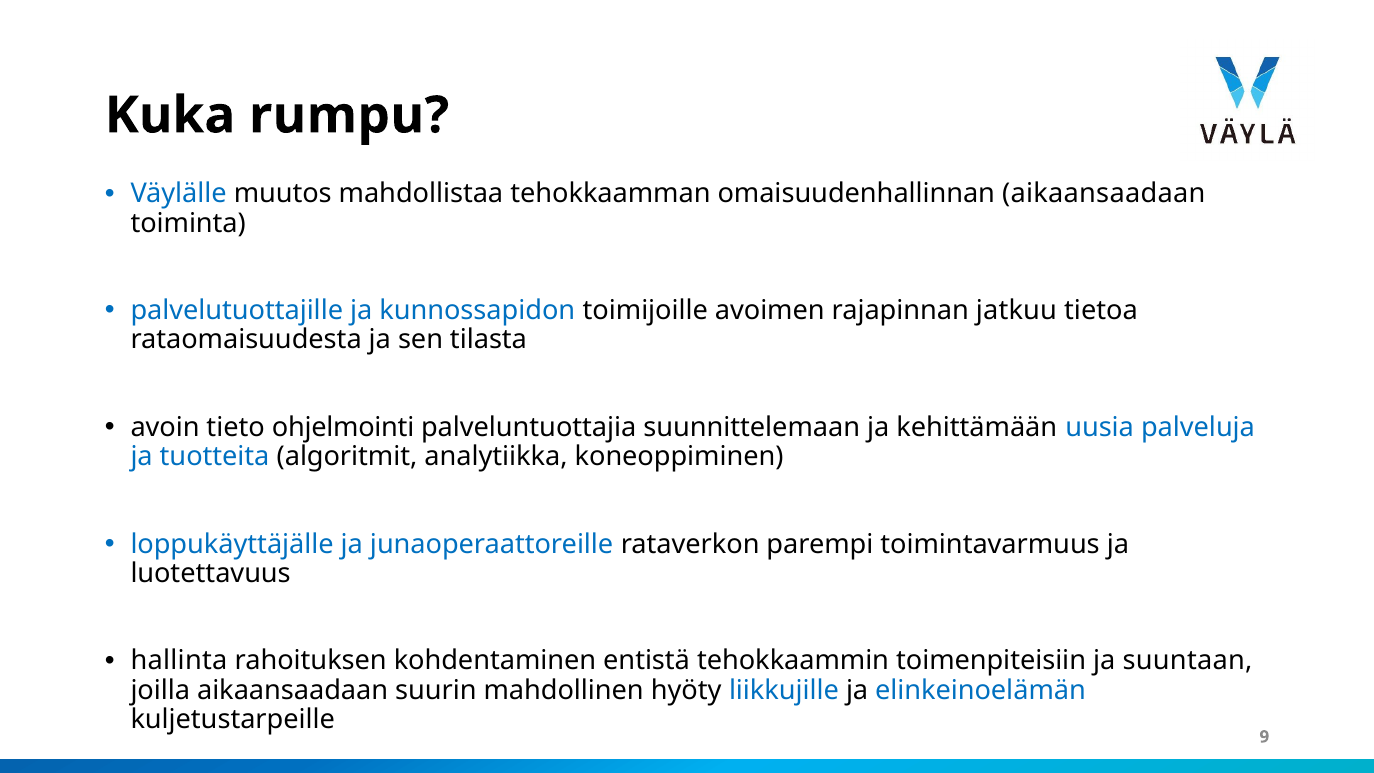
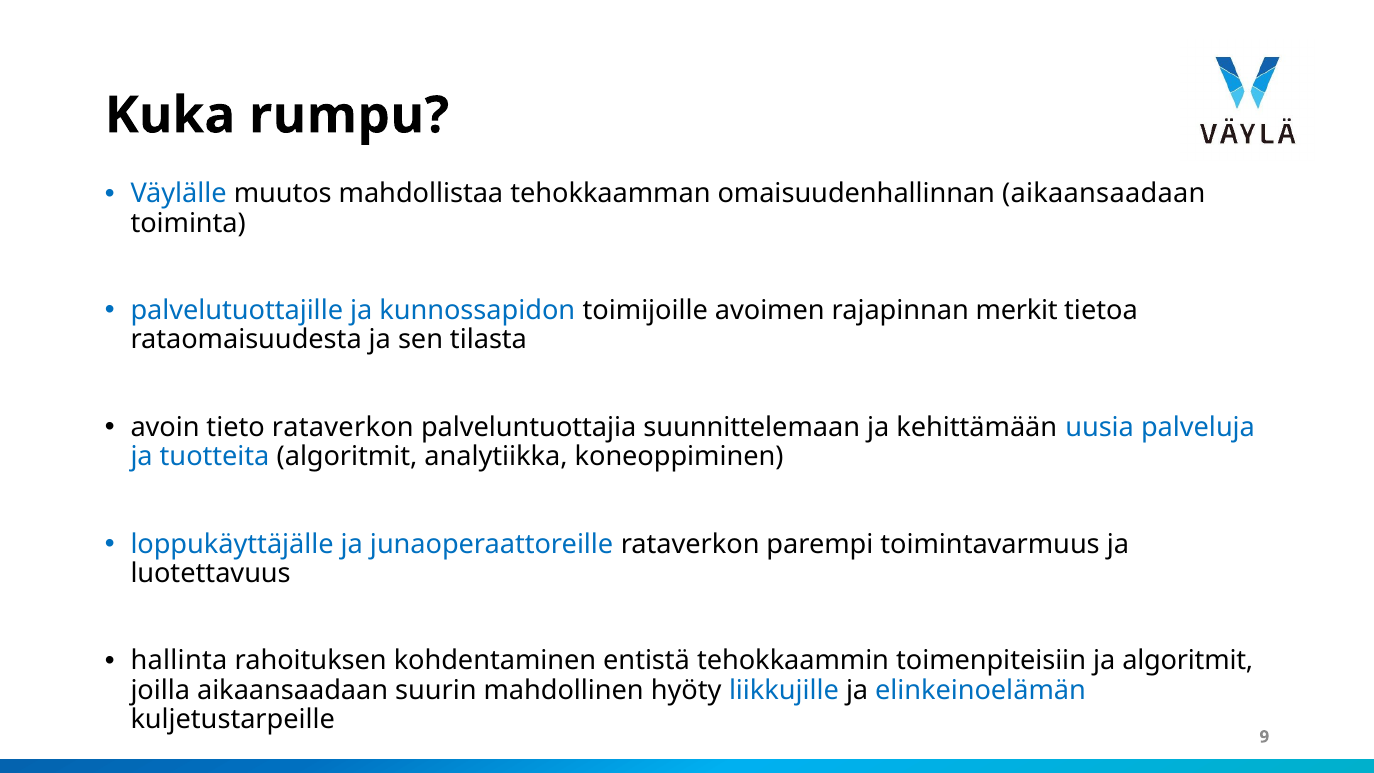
jatkuu: jatkuu -> merkit
tieto ohjelmointi: ohjelmointi -> rataverkon
ja suuntaan: suuntaan -> algoritmit
